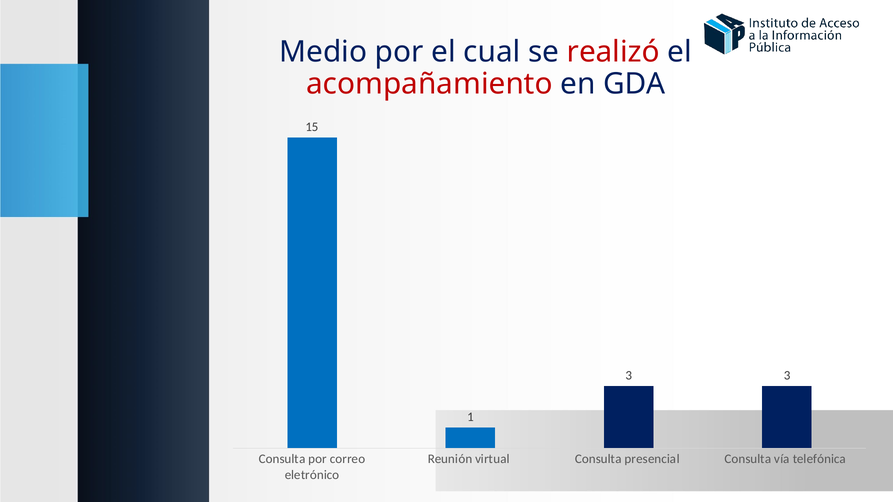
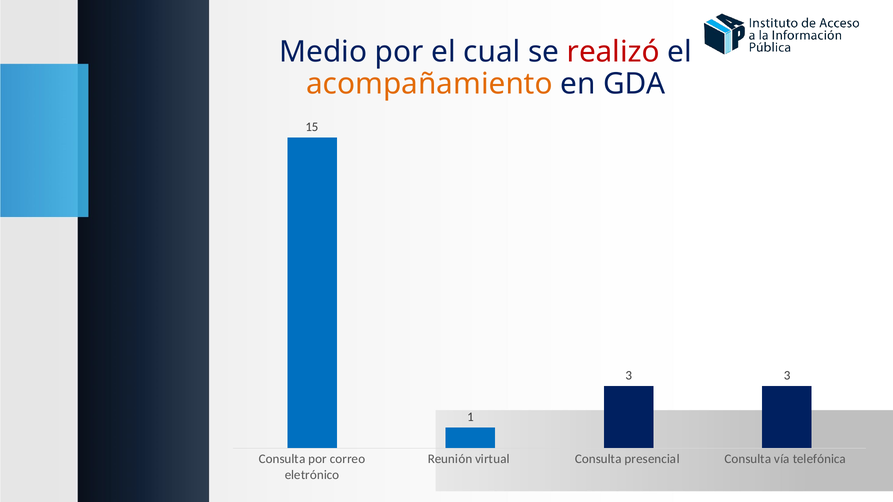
acompañamiento colour: red -> orange
